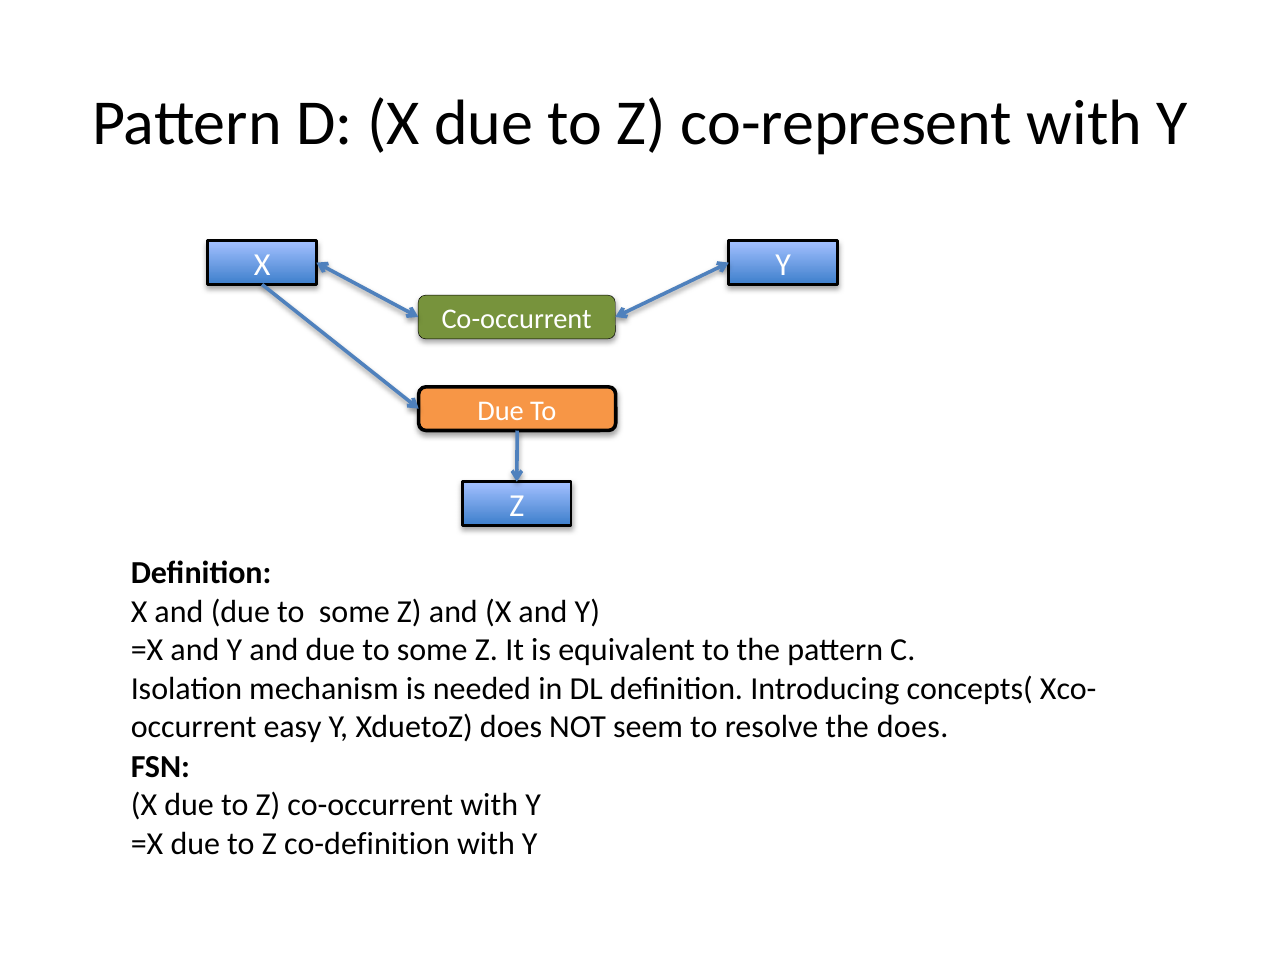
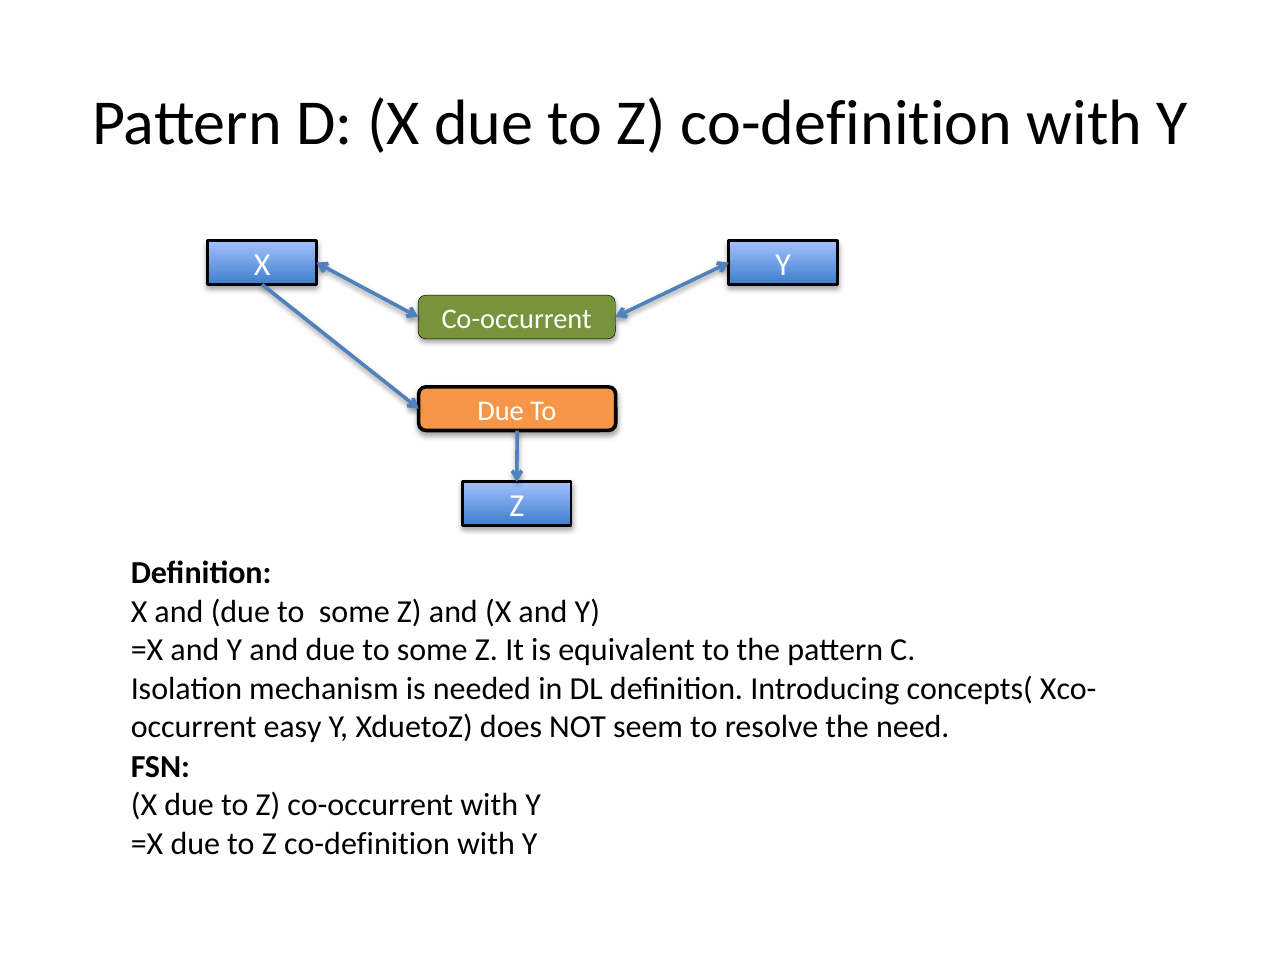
co-represent at (847, 123): co-represent -> co-definition
the does: does -> need
